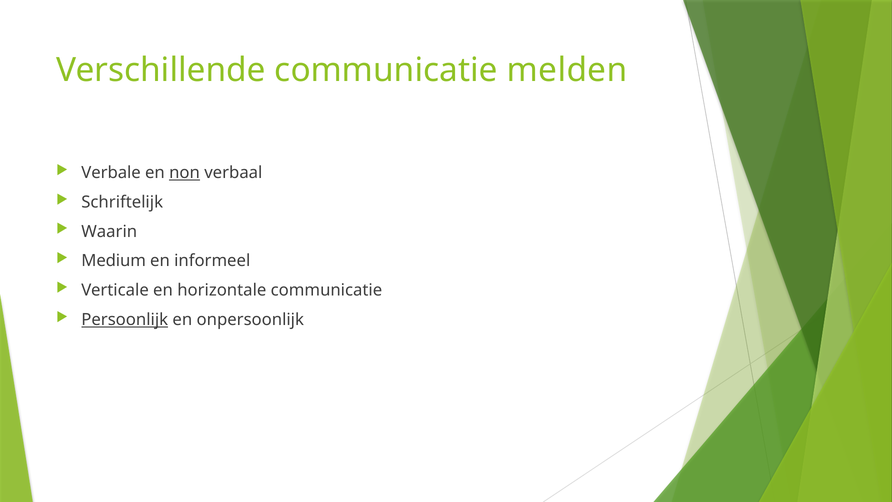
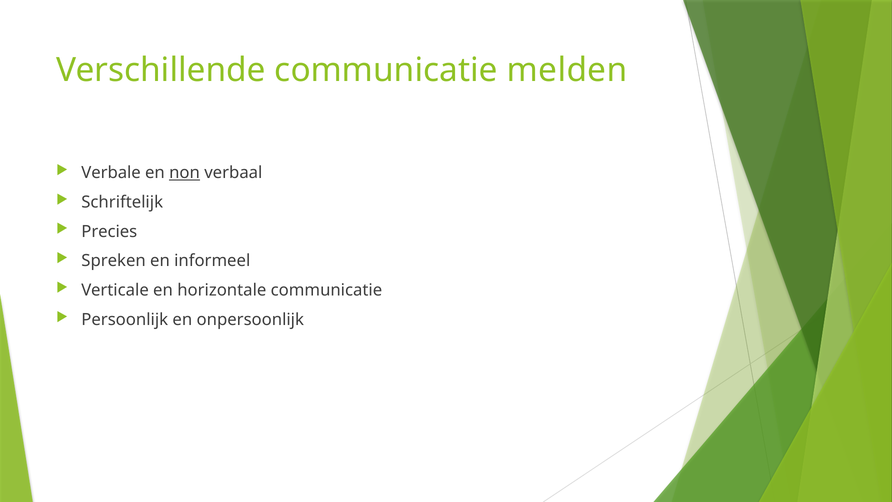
Waarin: Waarin -> Precies
Medium: Medium -> Spreken
Persoonlijk underline: present -> none
